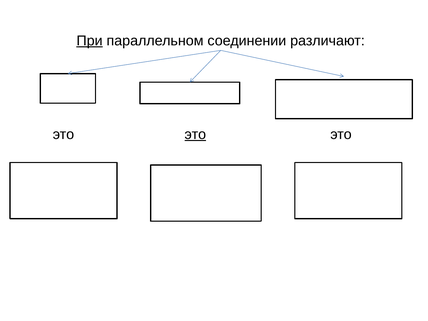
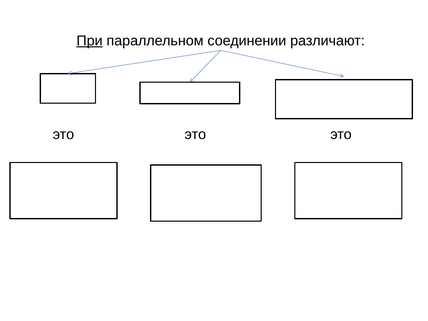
это at (195, 134) underline: present -> none
